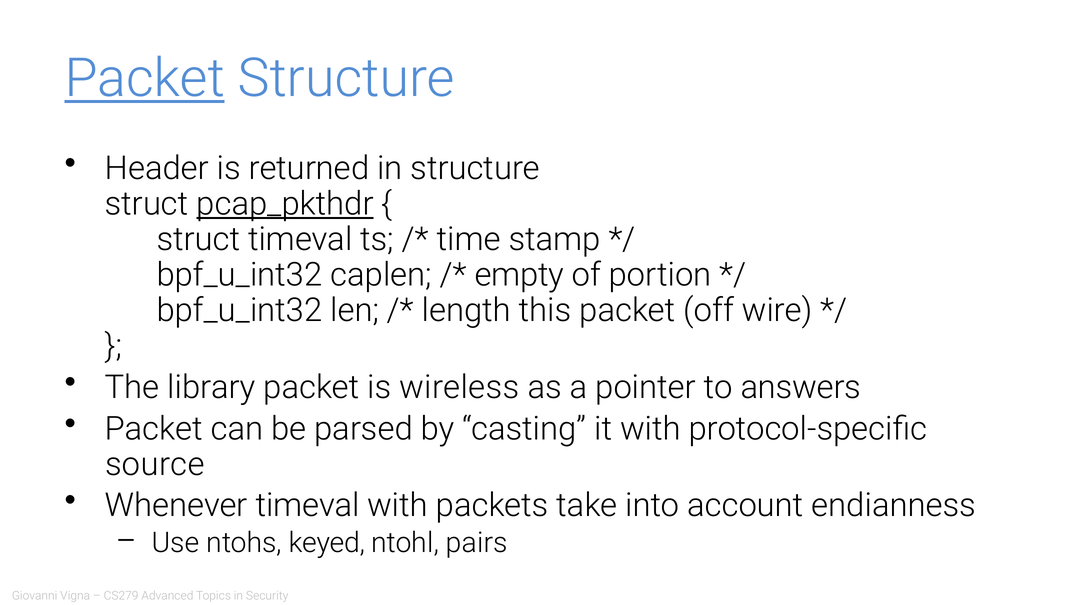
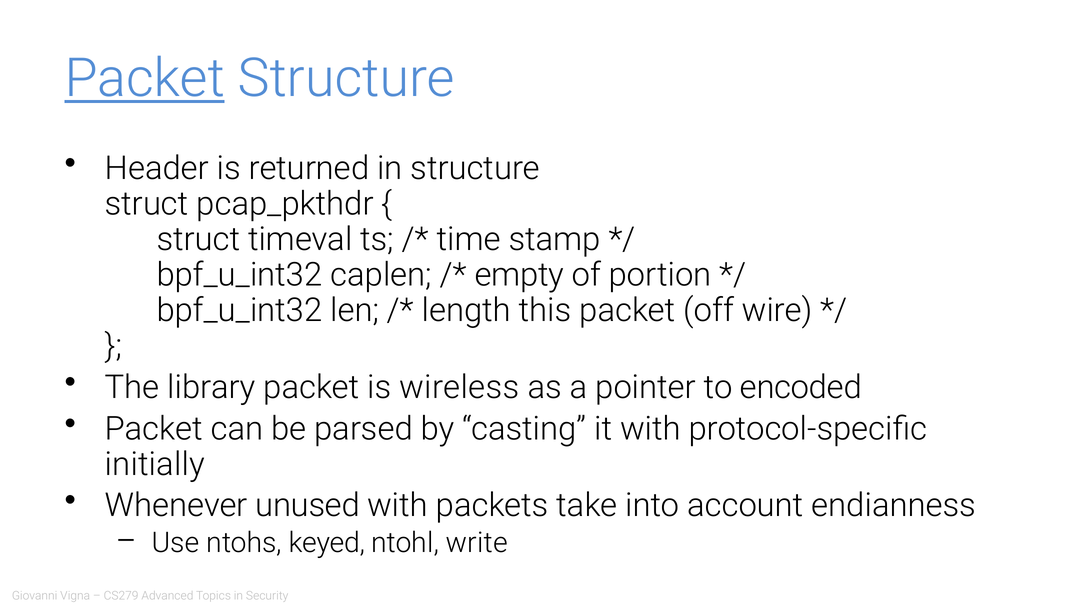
pcap_pkthdr underline: present -> none
answers: answers -> encoded
source: source -> initially
Whenever timeval: timeval -> unused
pairs: pairs -> write
